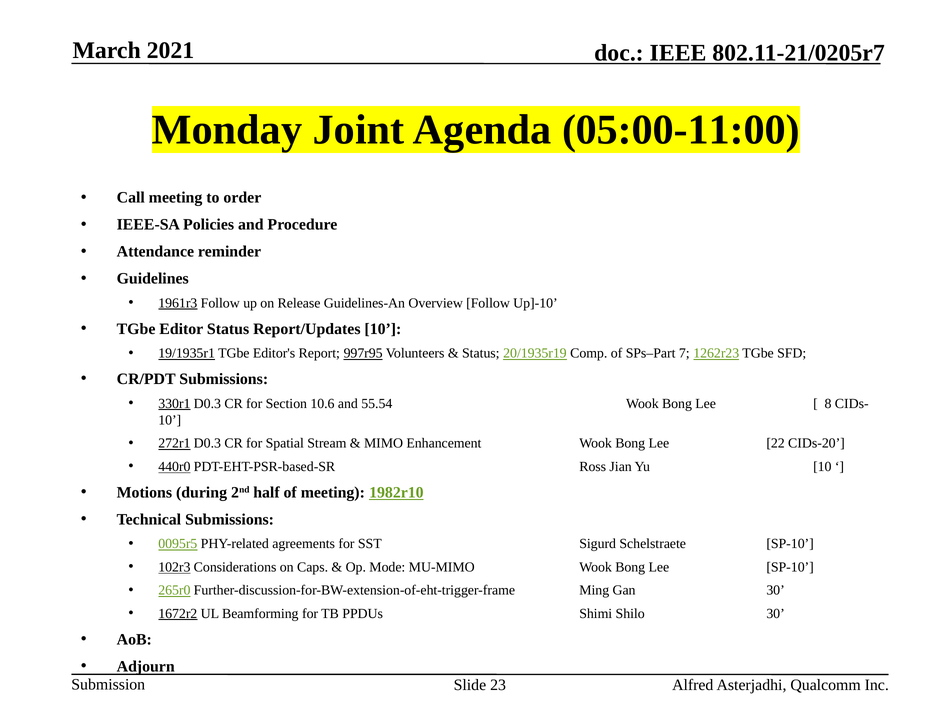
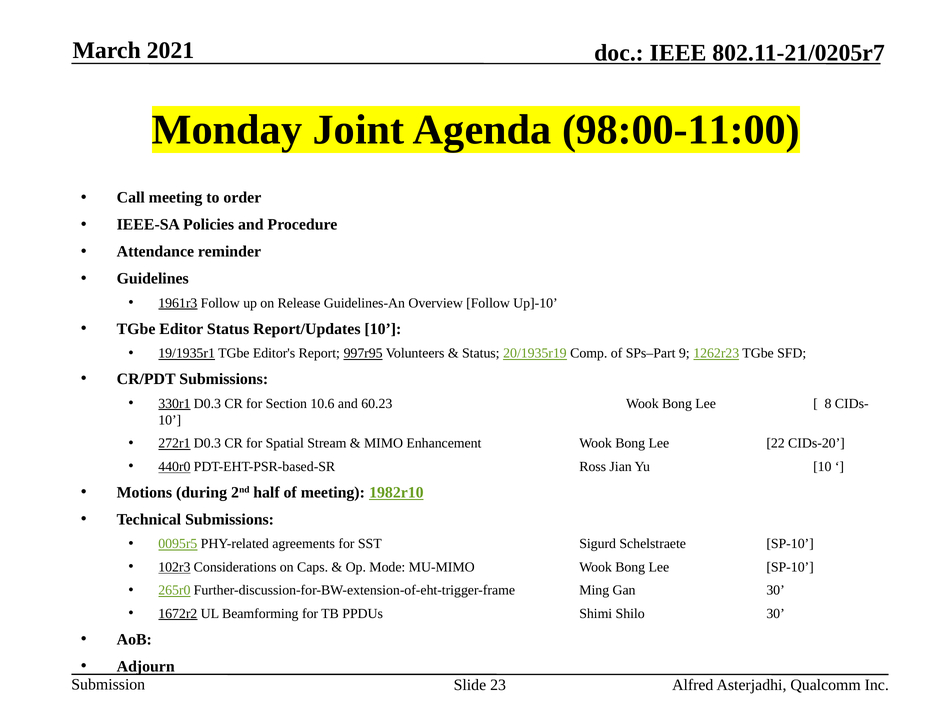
05:00-11:00: 05:00-11:00 -> 98:00-11:00
7: 7 -> 9
55.54: 55.54 -> 60.23
